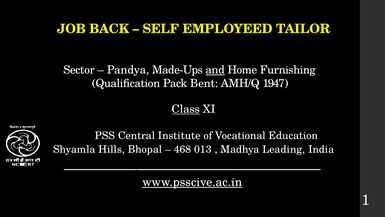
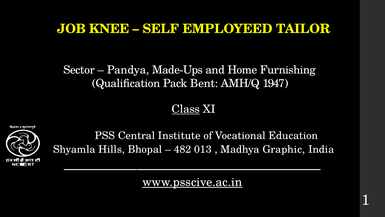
BACK: BACK -> KNEE
and underline: present -> none
468: 468 -> 482
Leading: Leading -> Graphic
